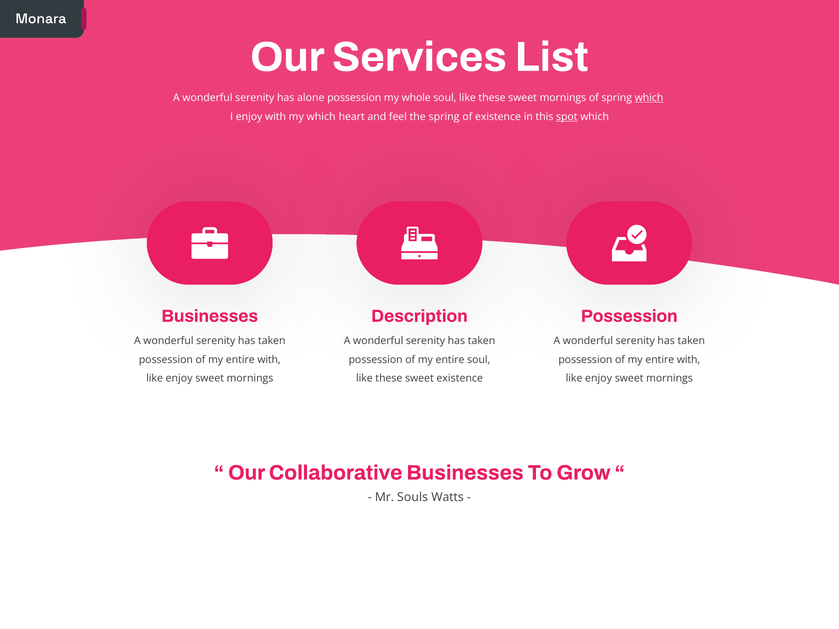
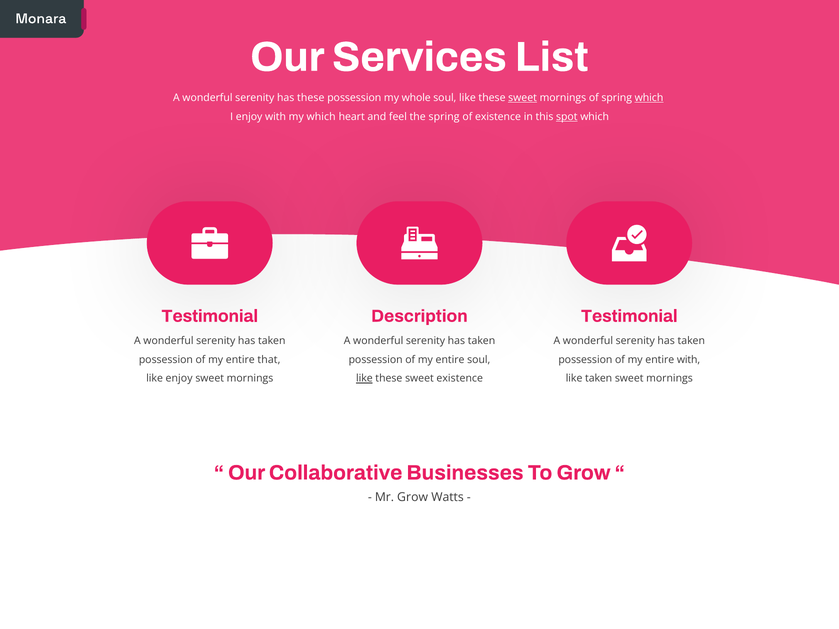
has alone: alone -> these
sweet at (523, 98) underline: none -> present
Businesses at (210, 316): Businesses -> Testimonial
Possession at (629, 316): Possession -> Testimonial
with at (269, 360): with -> that
like at (364, 379) underline: none -> present
enjoy at (599, 379): enjoy -> taken
Mr Souls: Souls -> Grow
